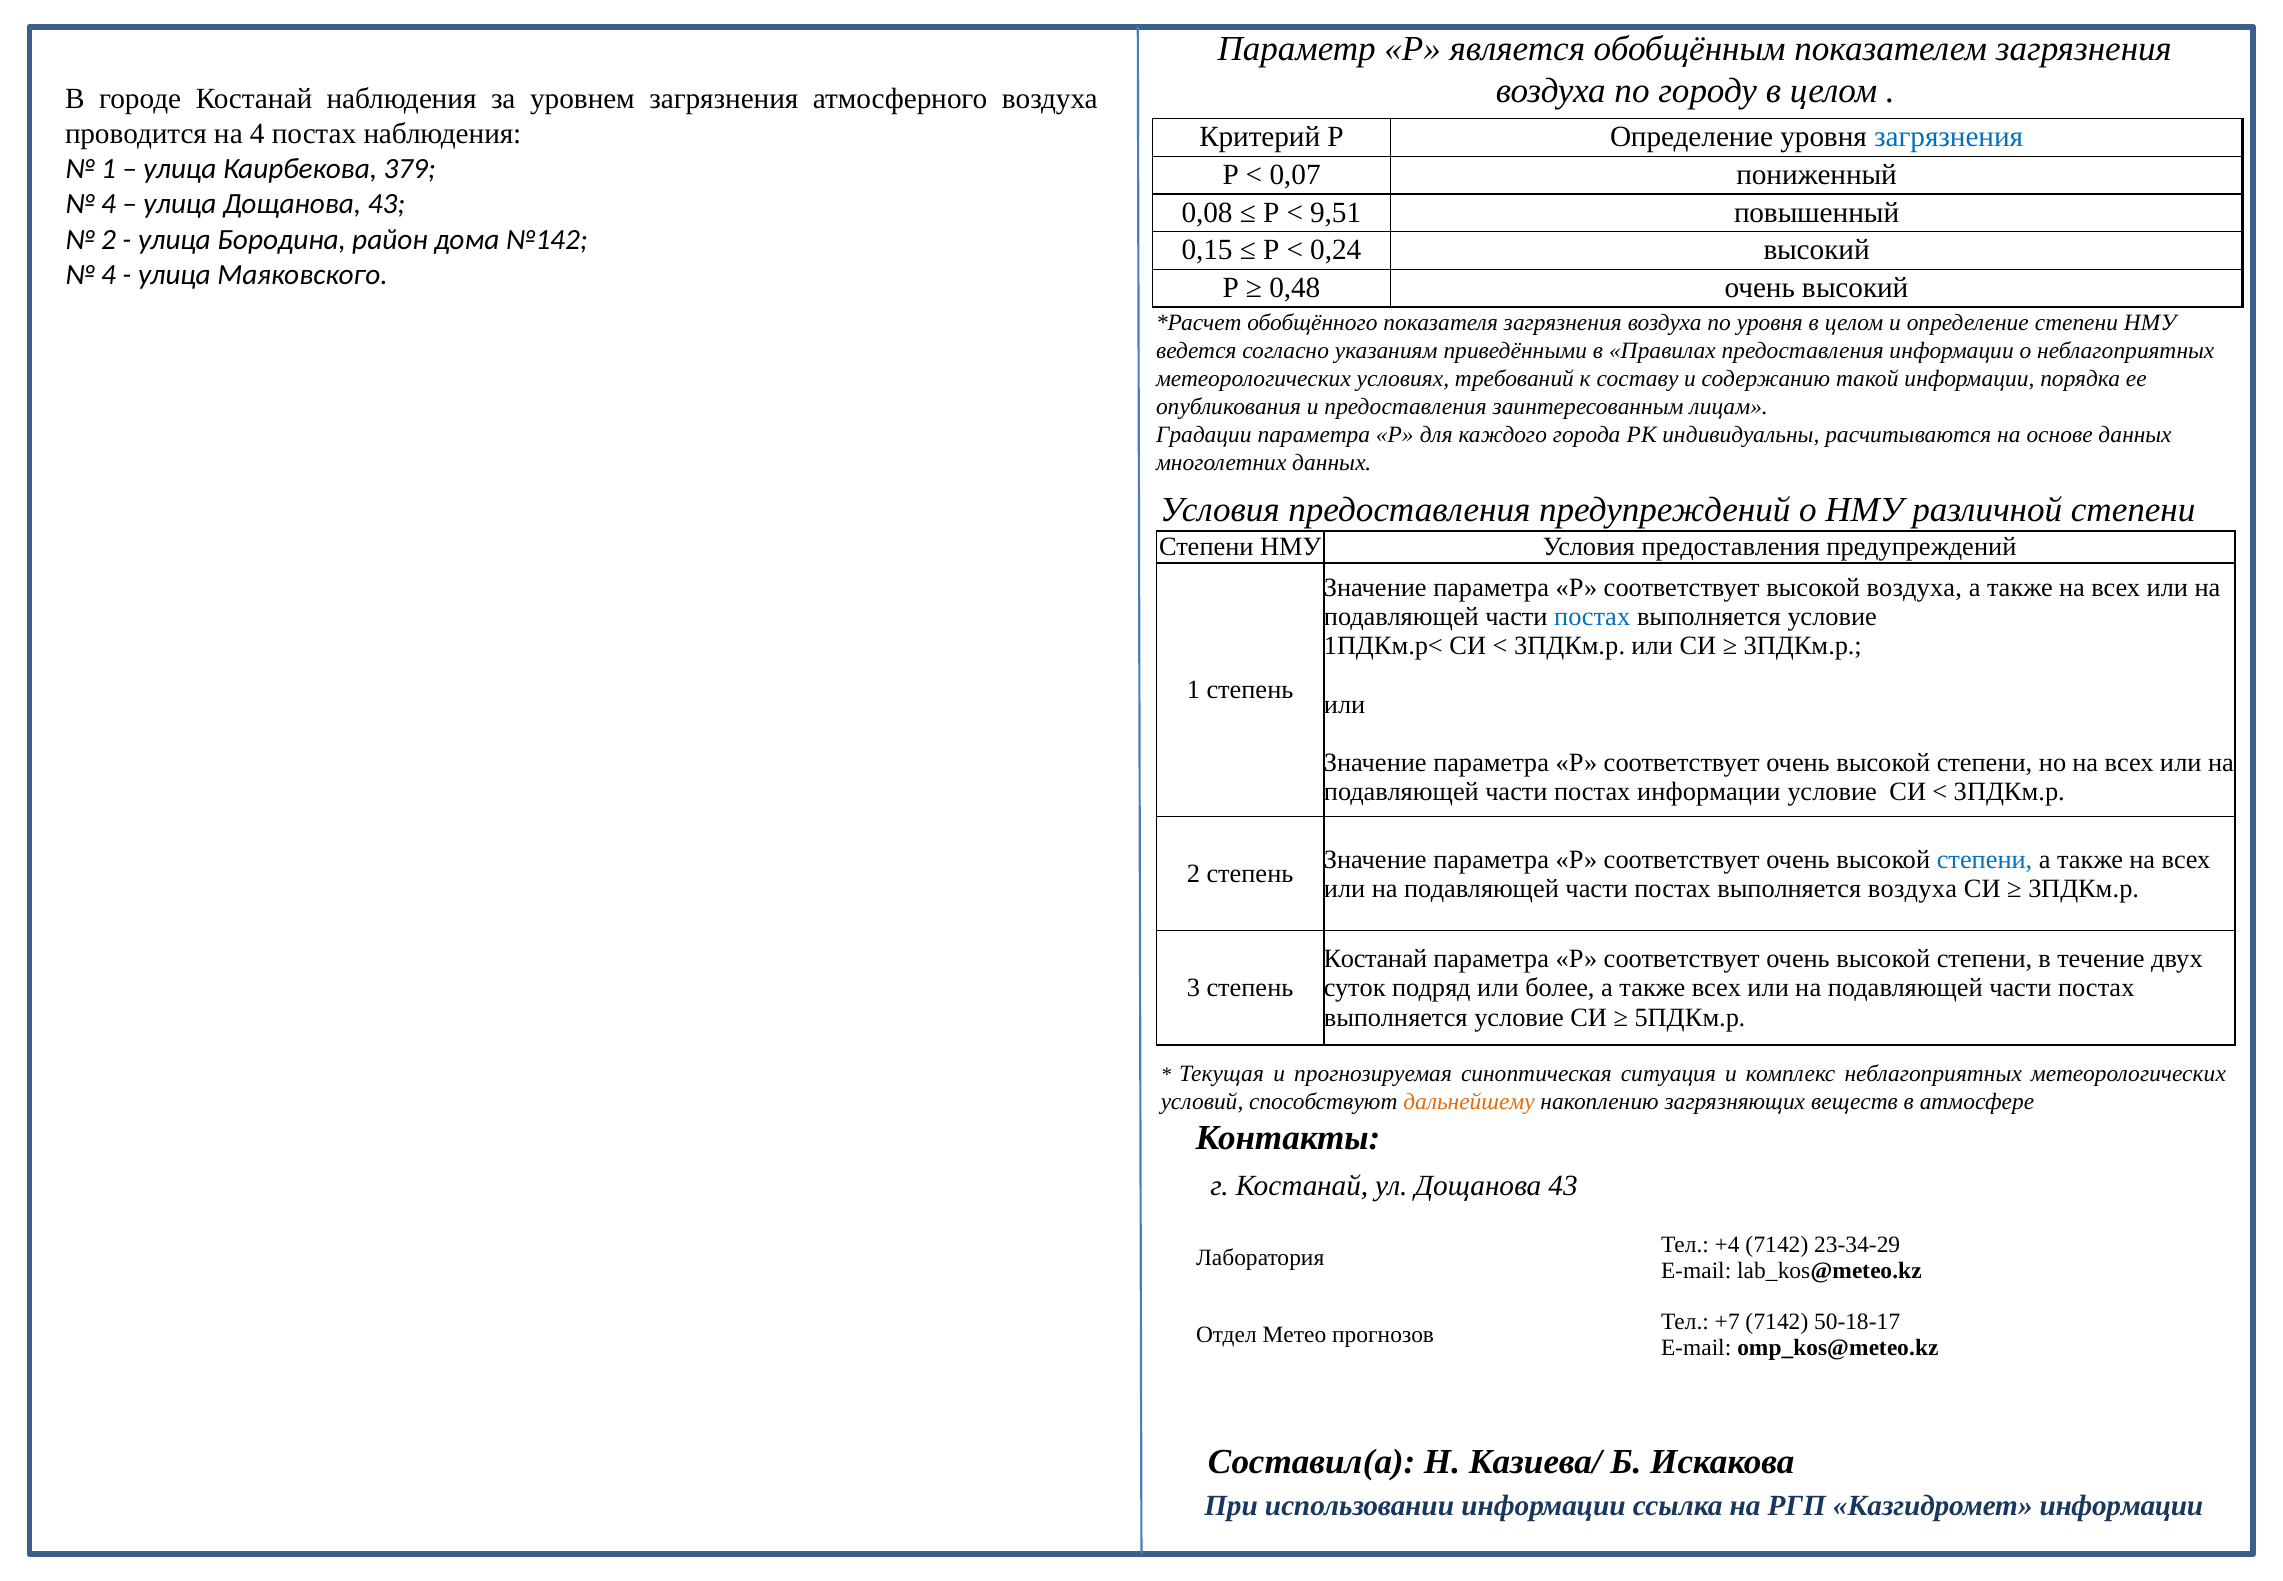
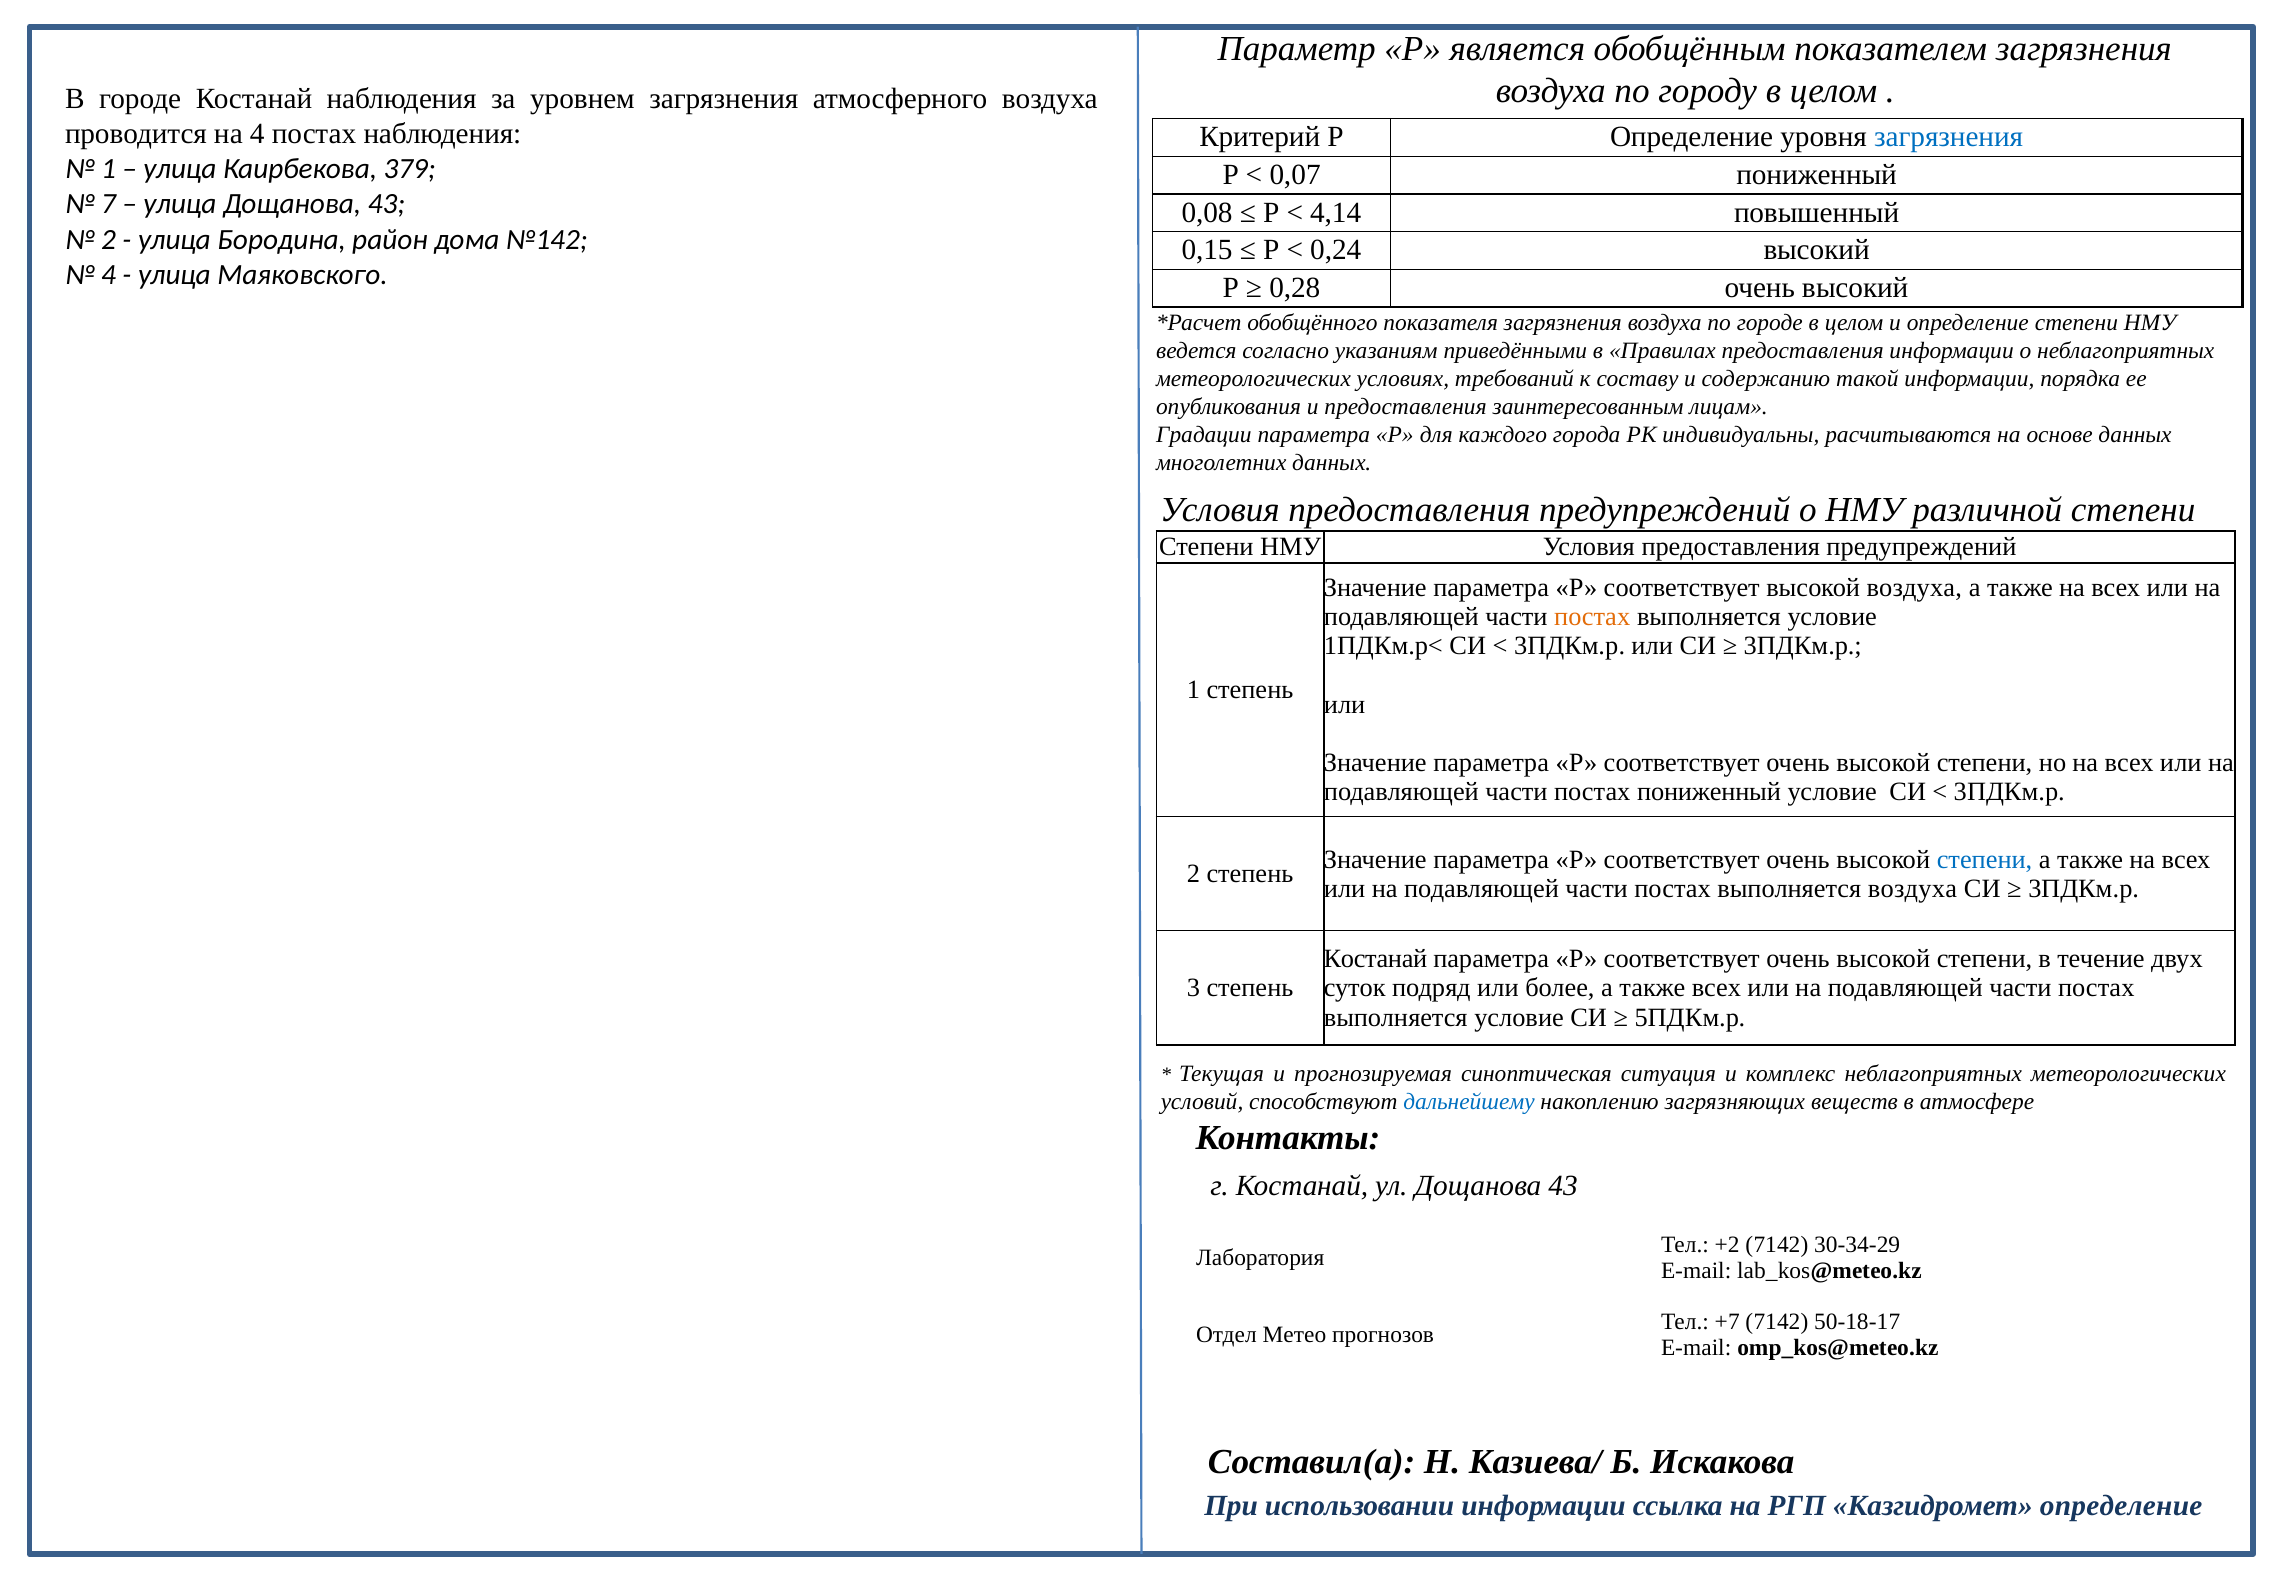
4 at (109, 204): 4 -> 7
9,51: 9,51 -> 4,14
0,48: 0,48 -> 0,28
по уровня: уровня -> городе
постах at (1592, 617) colour: blue -> orange
постах информации: информации -> пониженный
дальнейшему colour: orange -> blue
+4: +4 -> +2
23-34-29: 23-34-29 -> 30-34-29
Казгидромет информации: информации -> определение
